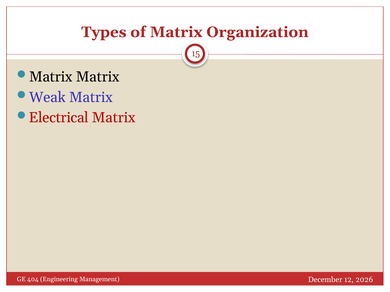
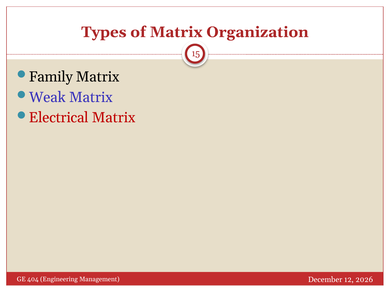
Matrix at (51, 77): Matrix -> Family
